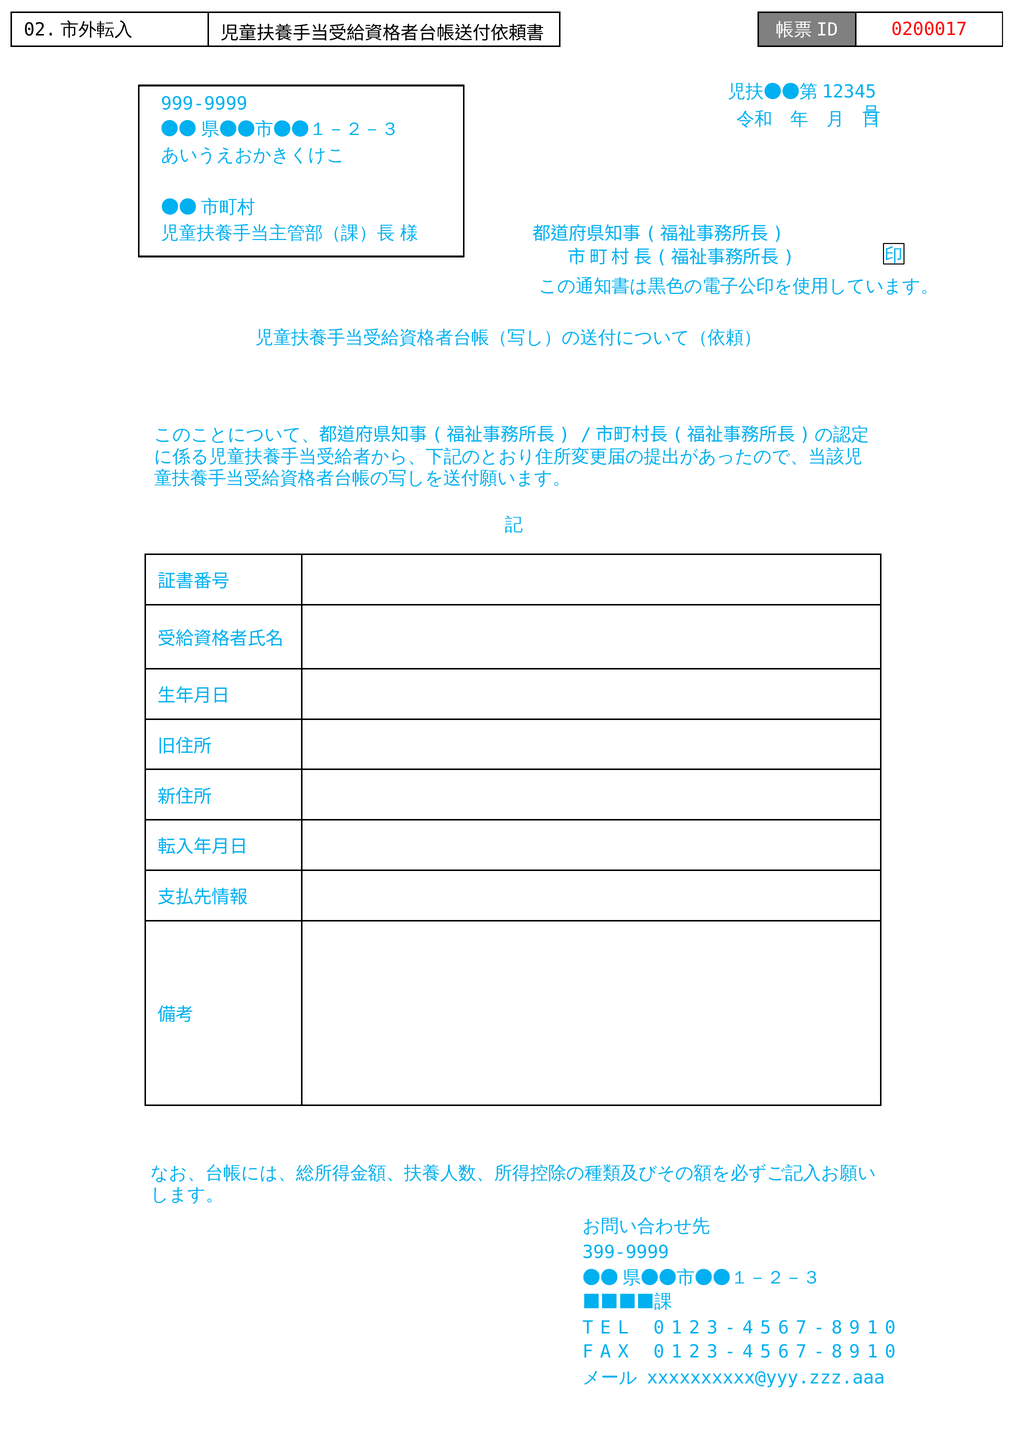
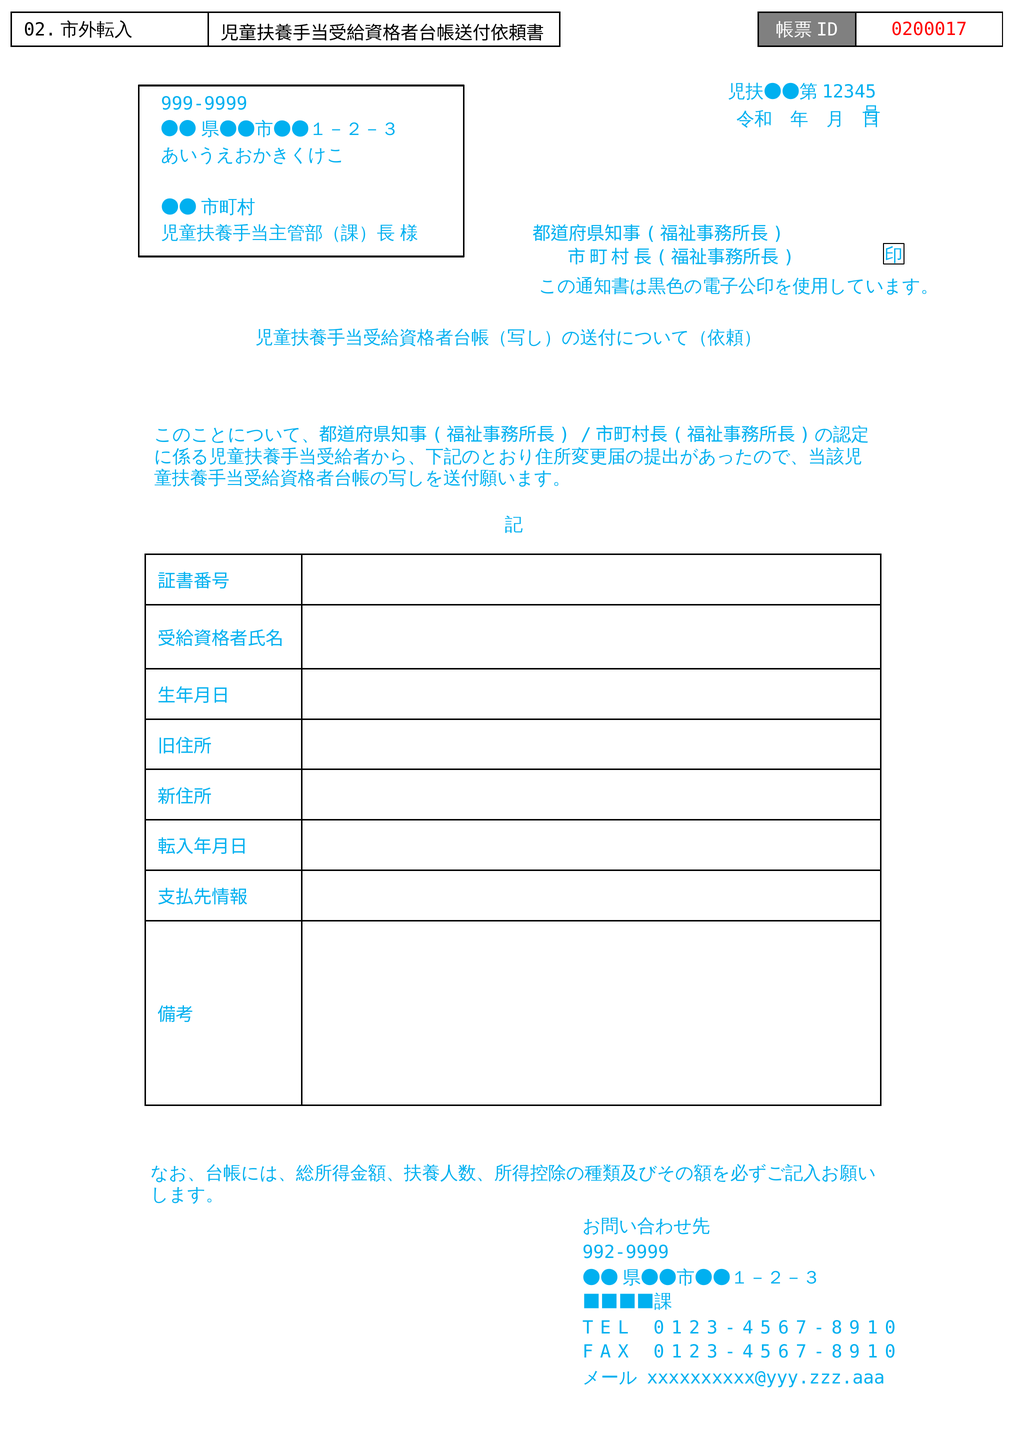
399-9999: 399-9999 -> 992-9999
